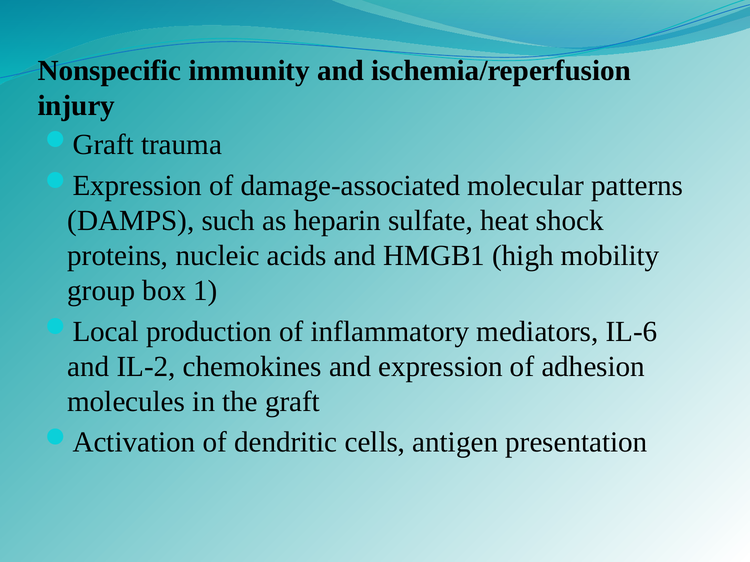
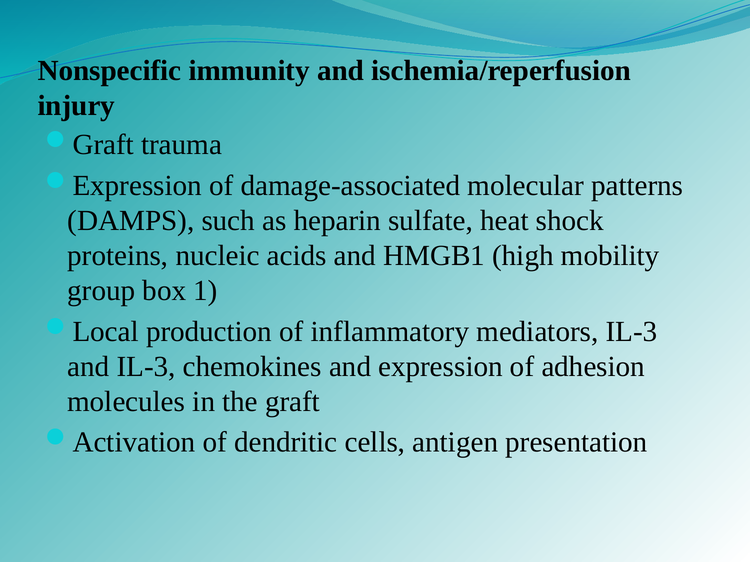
mediators IL-6: IL-6 -> IL-3
and IL-2: IL-2 -> IL-3
